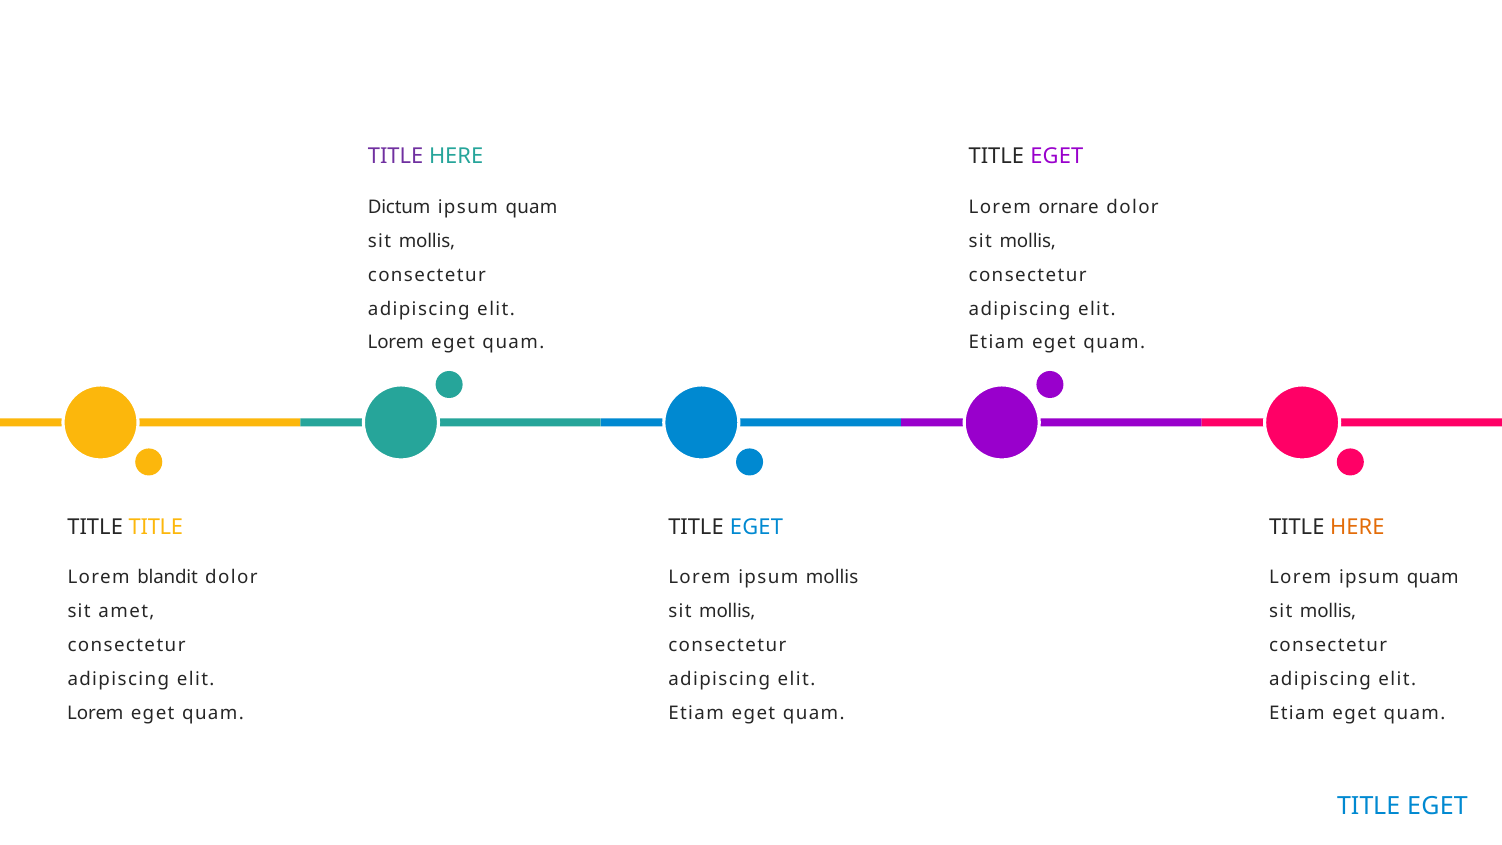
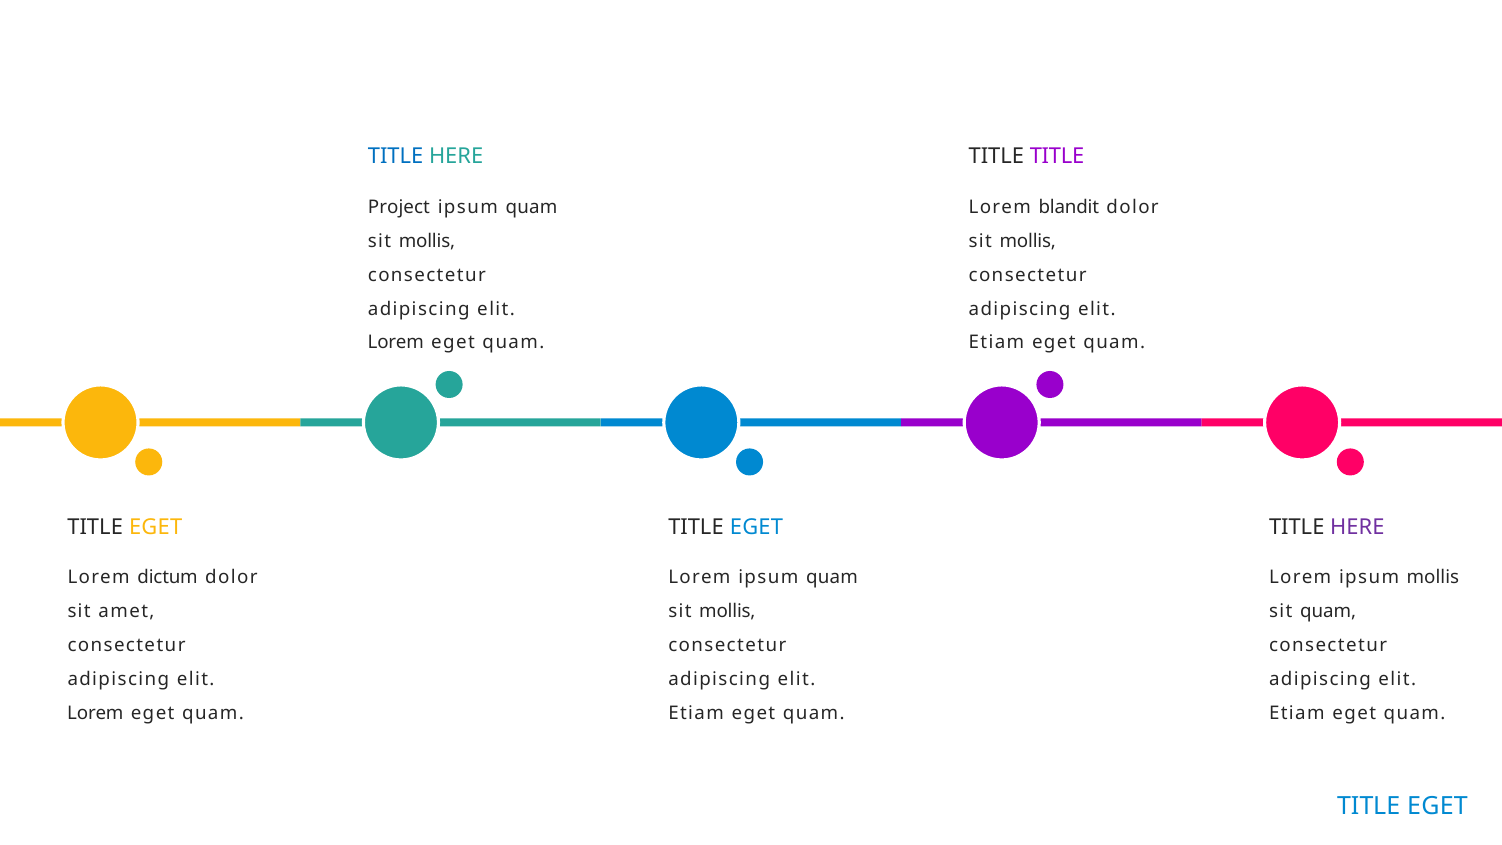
TITLE at (396, 157) colour: purple -> blue
EGET at (1057, 157): EGET -> TITLE
Dictum: Dictum -> Project
ornare: ornare -> blandit
TITLE at (156, 527): TITLE -> EGET
HERE at (1357, 527) colour: orange -> purple
blandit: blandit -> dictum
Lorem ipsum mollis: mollis -> quam
Lorem ipsum quam: quam -> mollis
mollis at (1328, 611): mollis -> quam
